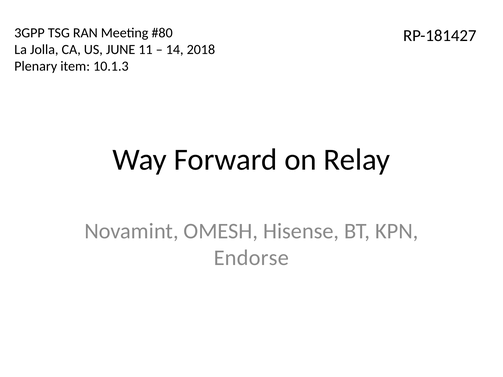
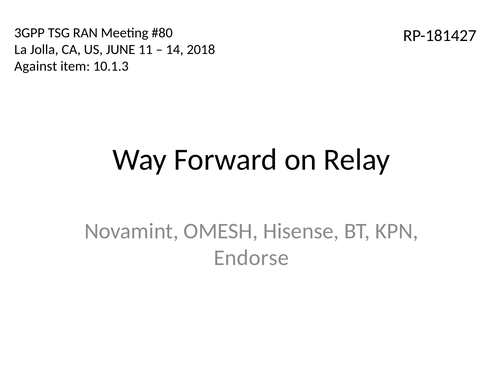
Plenary: Plenary -> Against
